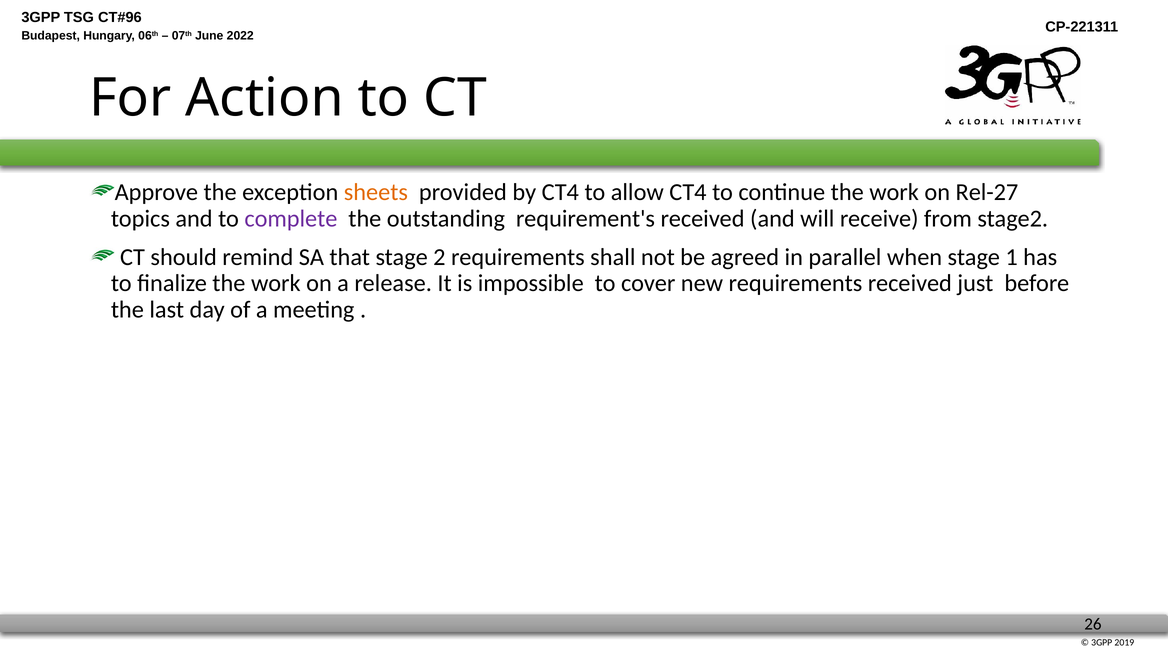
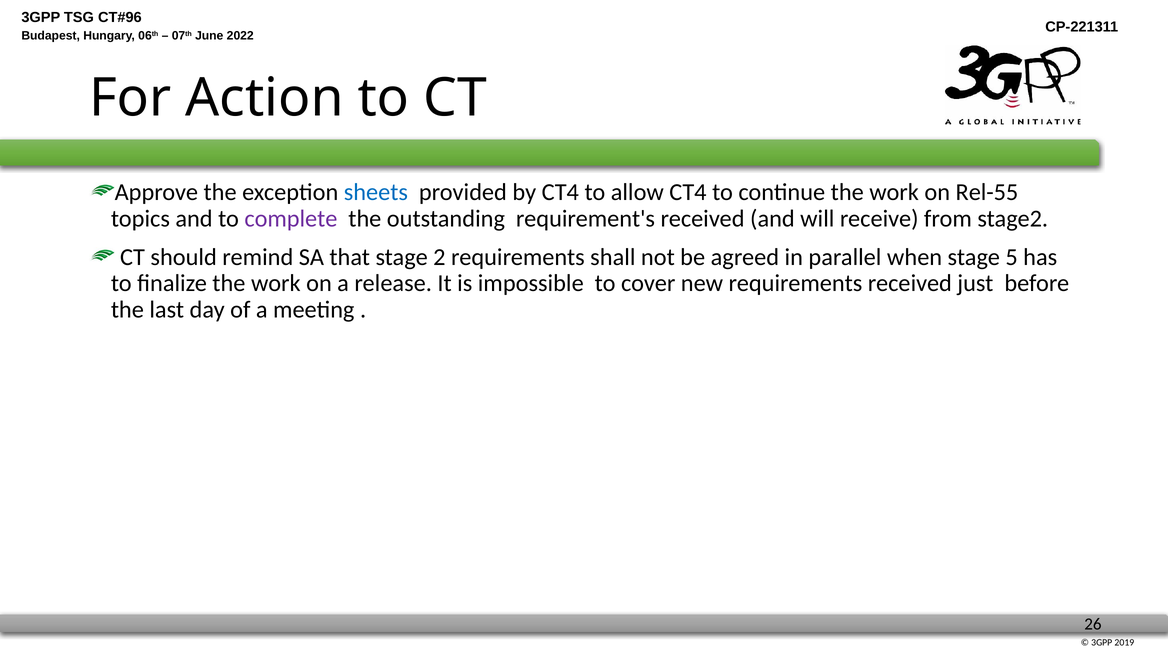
sheets colour: orange -> blue
Rel-27: Rel-27 -> Rel-55
1: 1 -> 5
